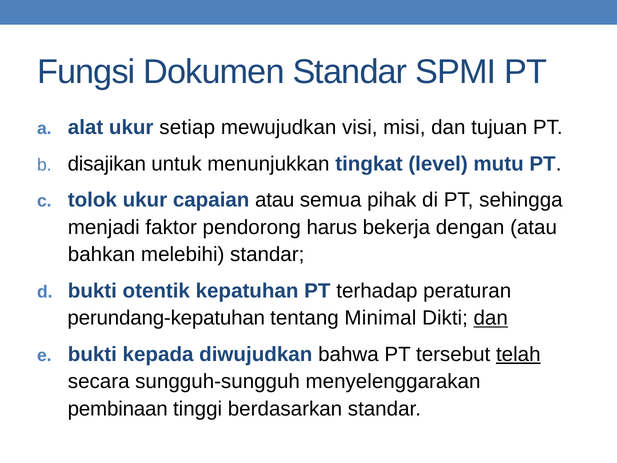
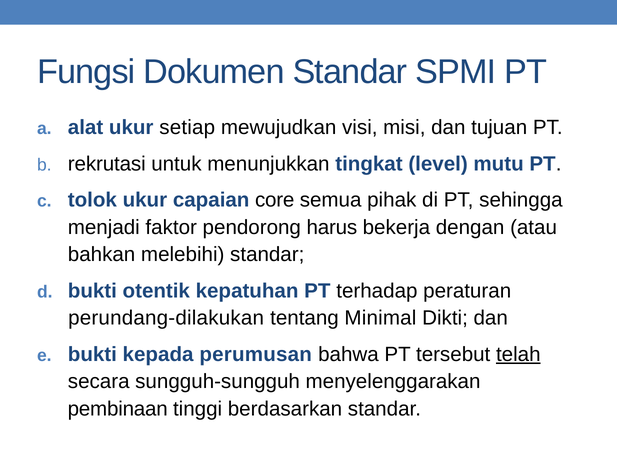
disajikan: disajikan -> rekrutasi
capaian atau: atau -> core
perundang-kepatuhan: perundang-kepatuhan -> perundang-dilakukan
dan at (491, 318) underline: present -> none
diwujudkan: diwujudkan -> perumusan
